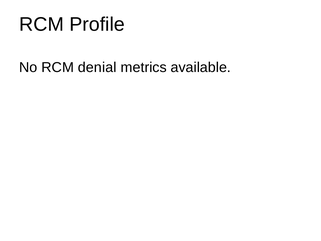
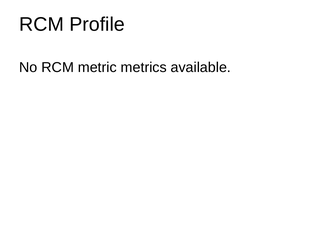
denial: denial -> metric
